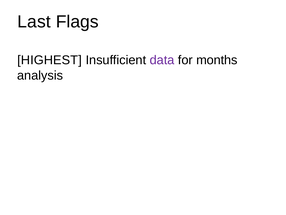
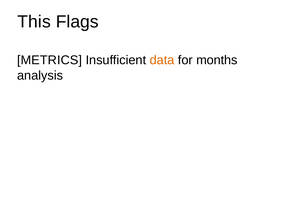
Last: Last -> This
HIGHEST: HIGHEST -> METRICS
data colour: purple -> orange
